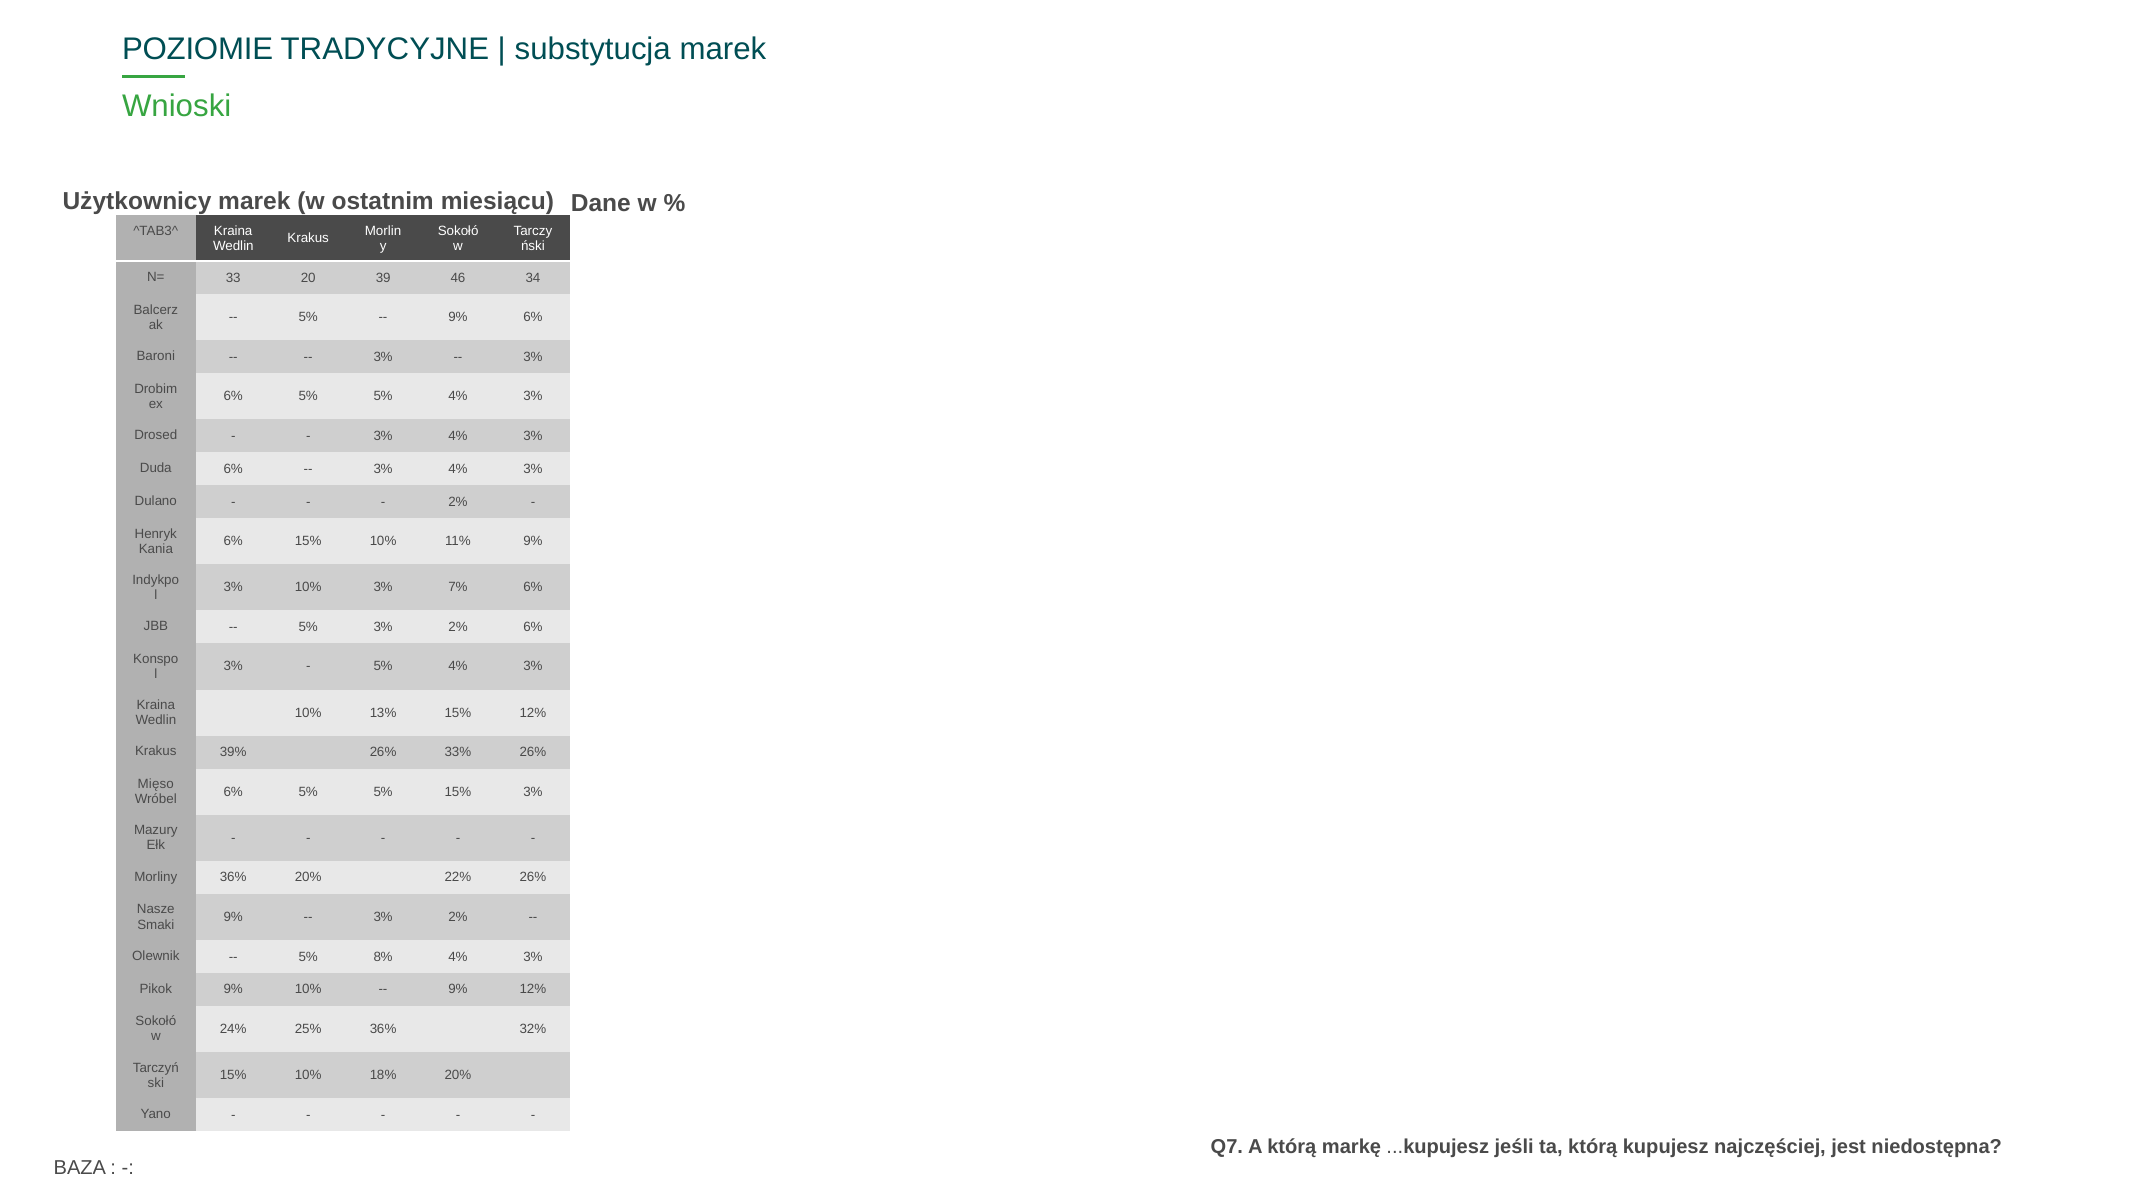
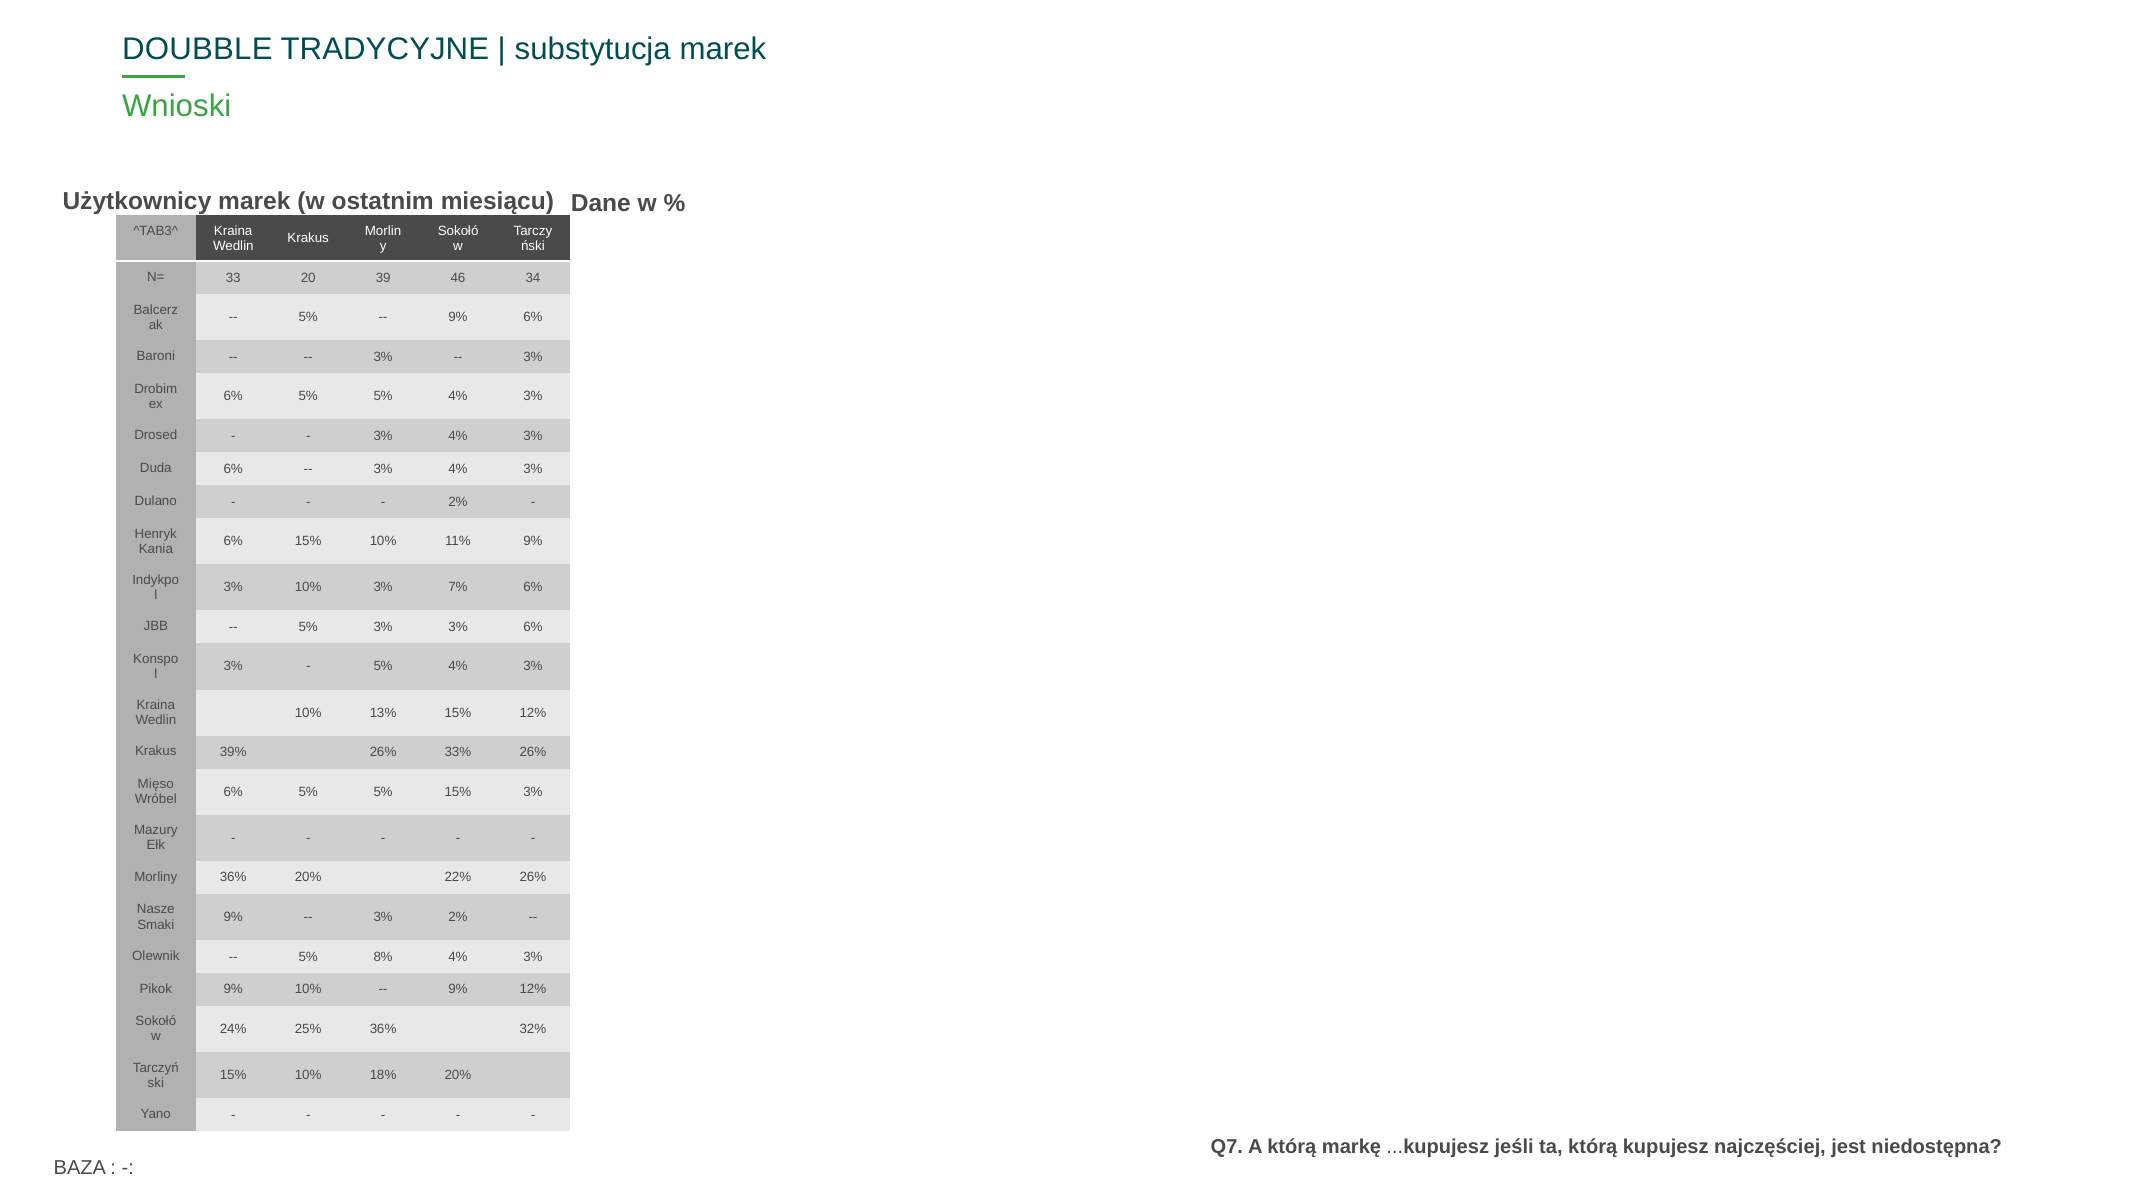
POZIOMIE: POZIOMIE -> DOUBBLE
5% 3% 2%: 2% -> 3%
